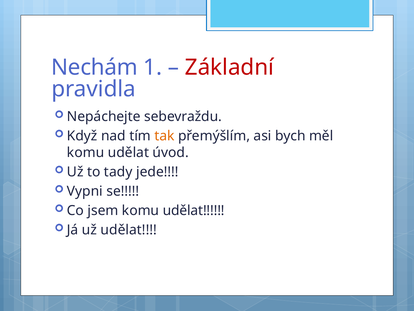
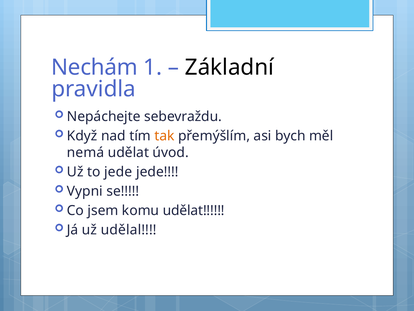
Základní colour: red -> black
komu at (86, 152): komu -> nemá
to tady: tady -> jede
už udělat: udělat -> udělal
